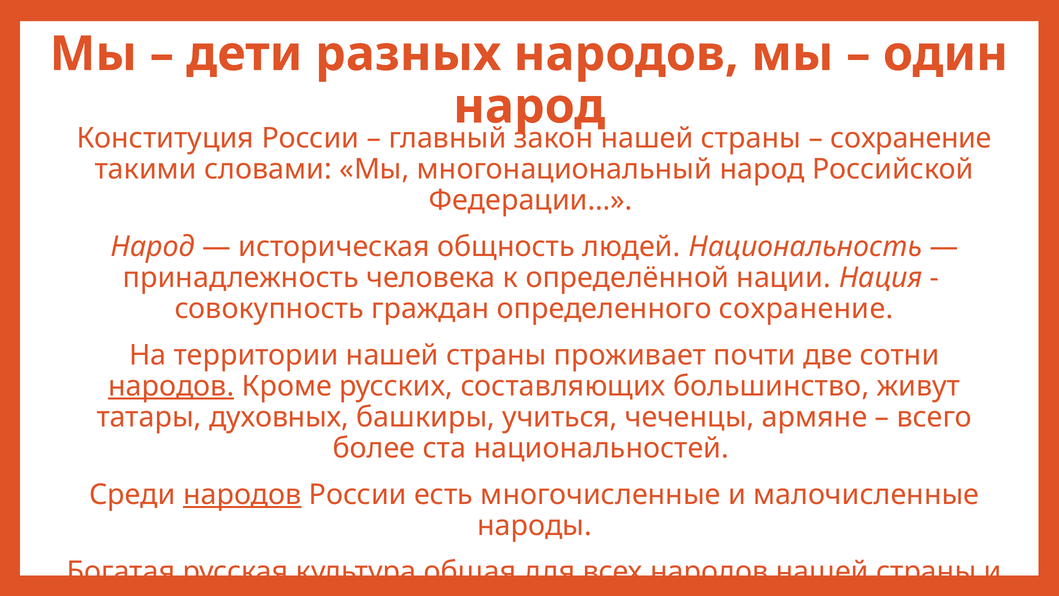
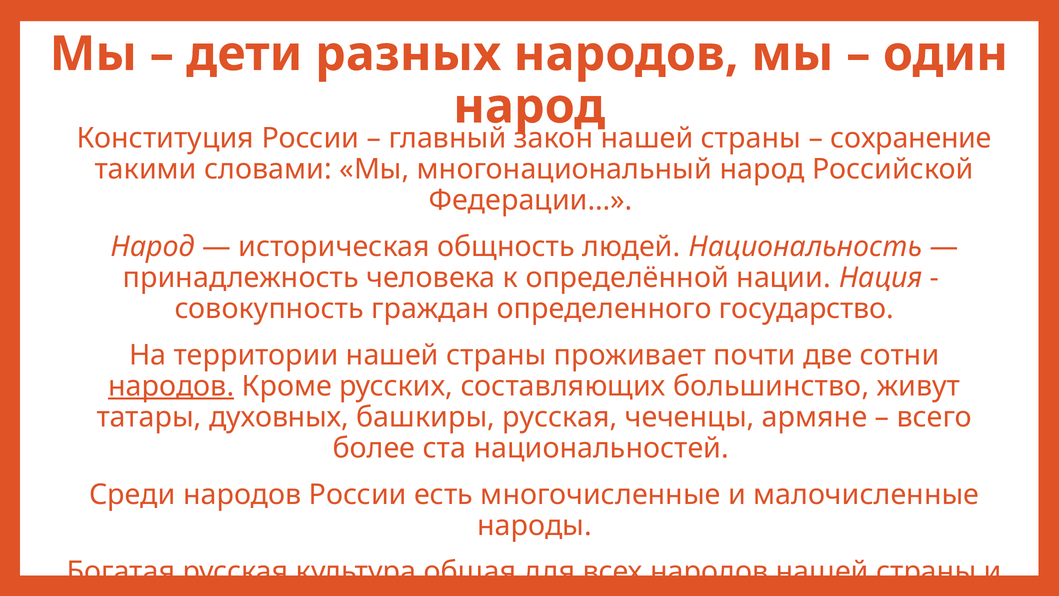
определенного сохранение: сохранение -> государство
башкиры учиться: учиться -> русская
народов at (242, 494) underline: present -> none
